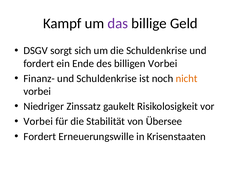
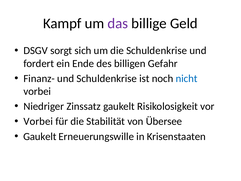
billigen Vorbei: Vorbei -> Gefahr
nicht colour: orange -> blue
Fordert at (40, 136): Fordert -> Gaukelt
